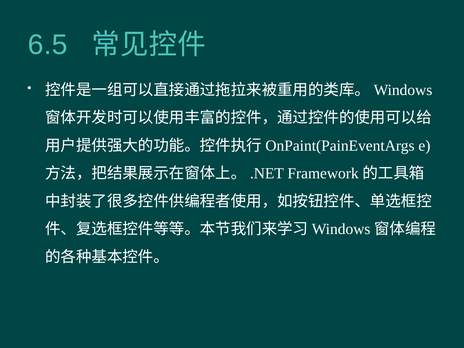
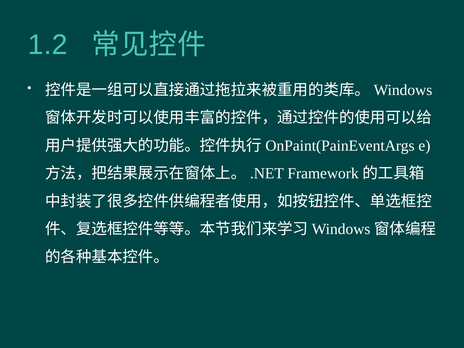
6.5: 6.5 -> 1.2
